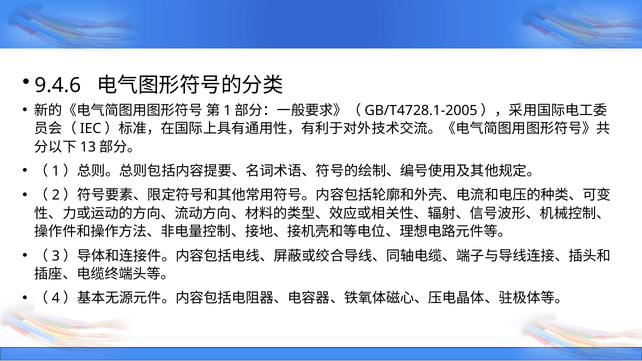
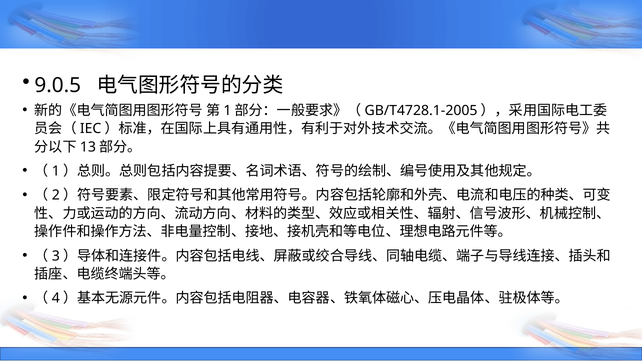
9.4.6: 9.4.6 -> 9.0.5
